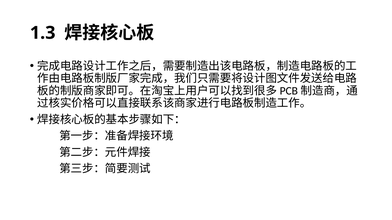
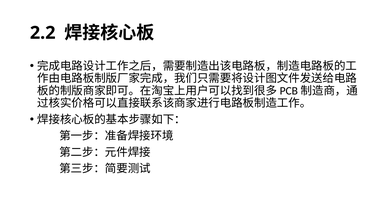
1.3: 1.3 -> 2.2
